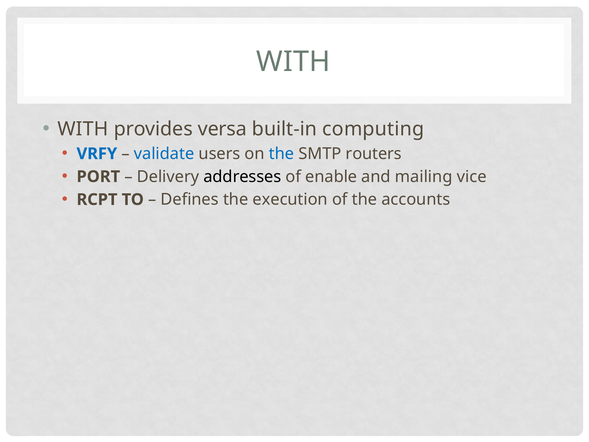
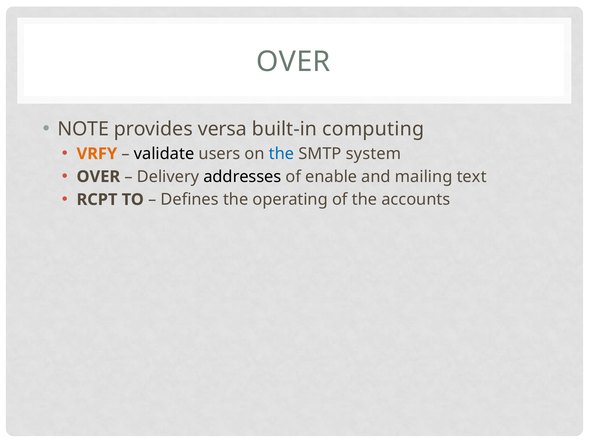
WITH at (293, 62): WITH -> OVER
WITH at (83, 129): WITH -> NOTE
VRFY colour: blue -> orange
validate colour: blue -> black
routers: routers -> system
PORT at (98, 177): PORT -> OVER
vice: vice -> text
execution: execution -> operating
